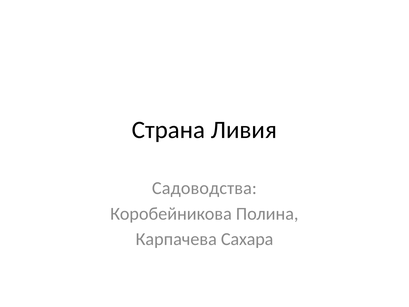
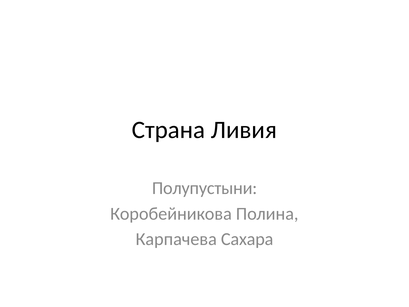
Садоводства: Садоводства -> Полупустыни
